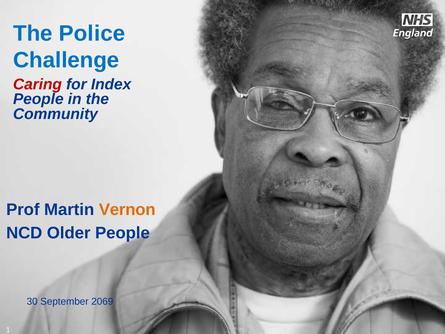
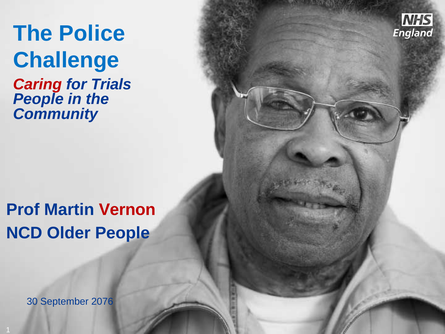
Index: Index -> Trials
Vernon colour: orange -> red
2069: 2069 -> 2076
